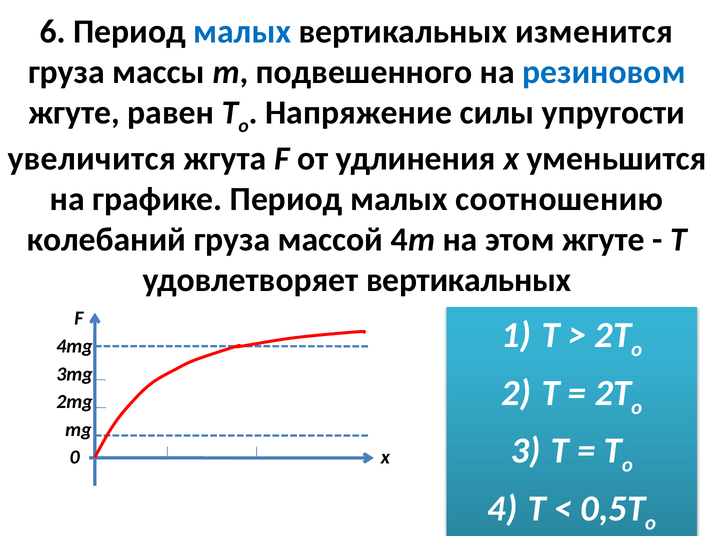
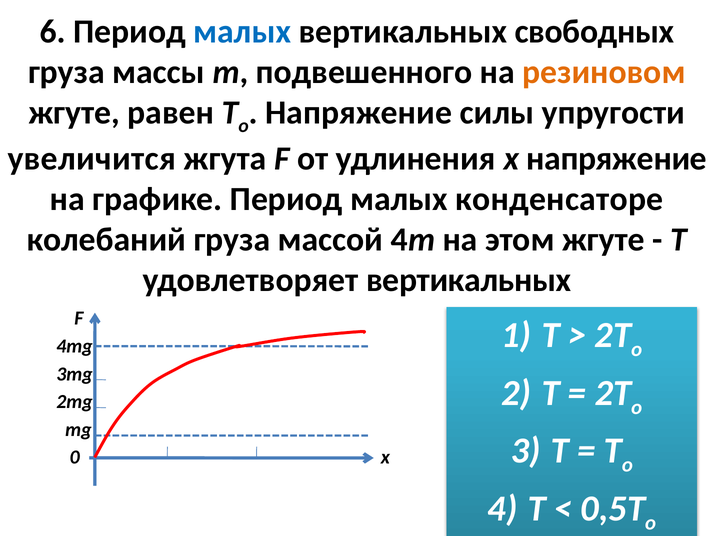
изменится: изменится -> свободных
резиновом colour: blue -> orange
х уменьшится: уменьшится -> напряжение
соотношению: соотношению -> конденсаторе
